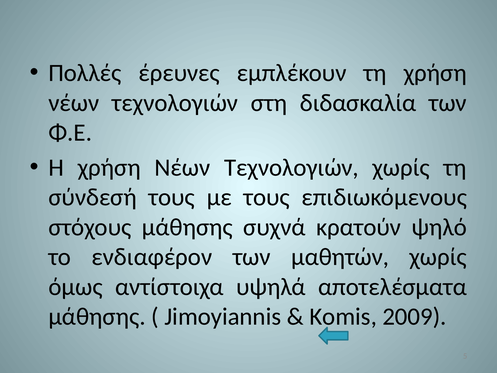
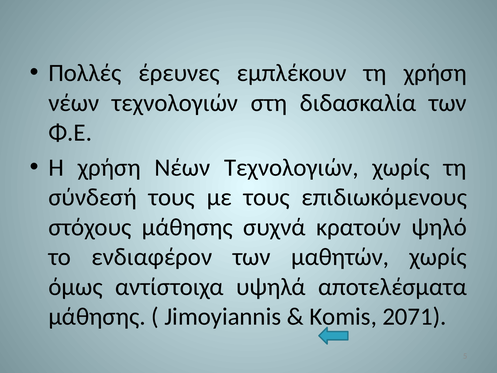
2009: 2009 -> 2071
